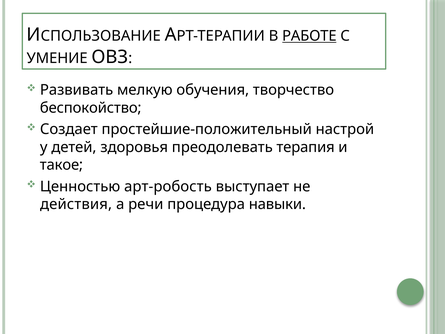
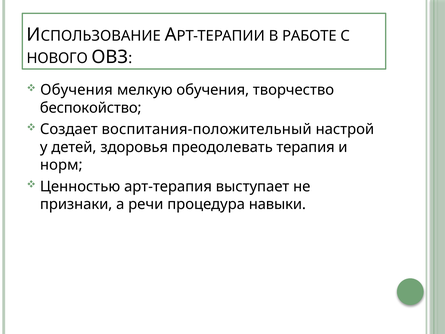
РАБОТЕ underline: present -> none
УМЕНИЕ: УМЕНИЕ -> НОВОГО
Развивать at (77, 90): Развивать -> Обучения
простейшие-положительный: простейшие-положительный -> воспитания-положительный
такое: такое -> норм
арт-робость: арт-робость -> арт-терапия
действия: действия -> признаки
